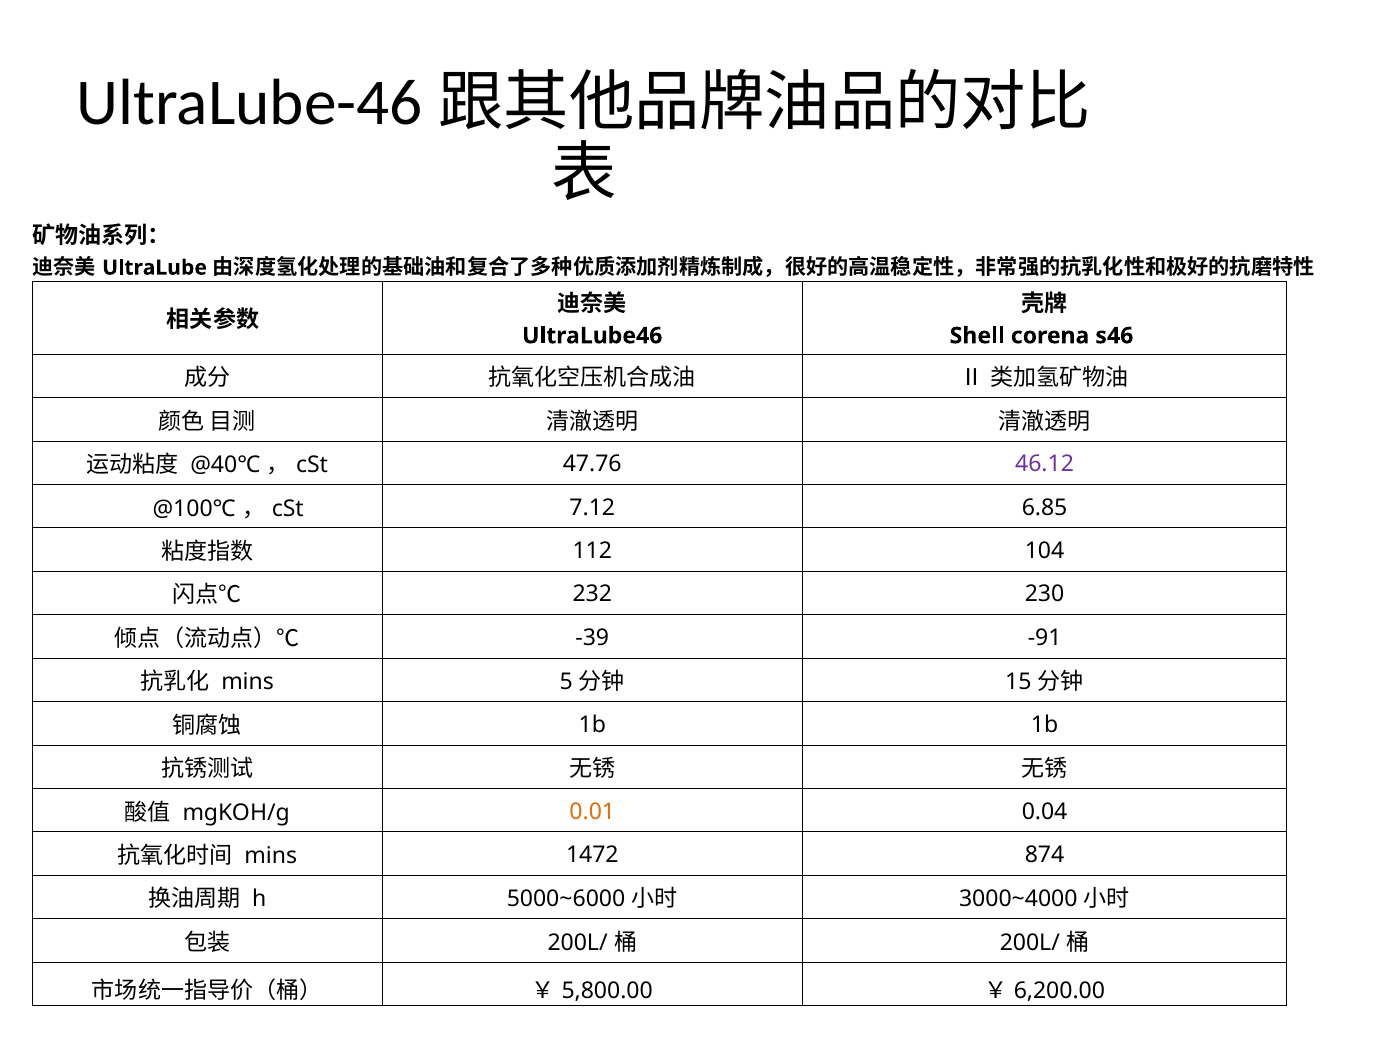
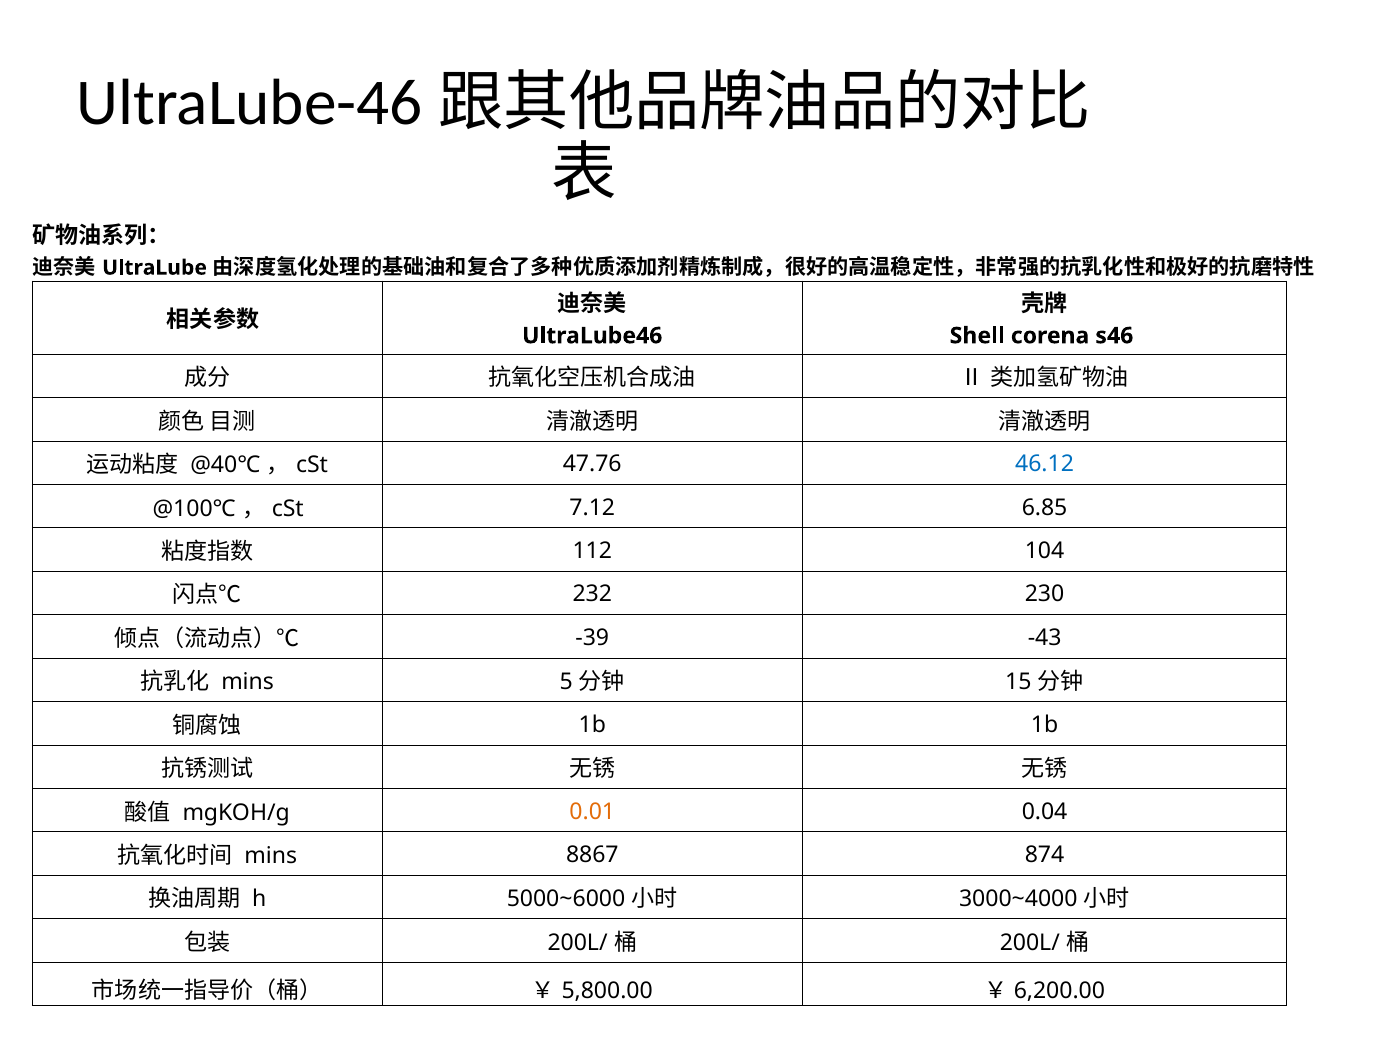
46.12 colour: purple -> blue
-91: -91 -> -43
1472: 1472 -> 8867
